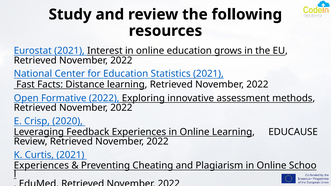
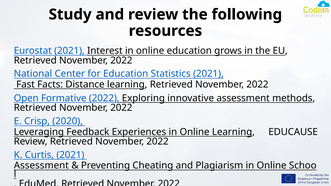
Experiences at (41, 166): Experiences -> Assessment
